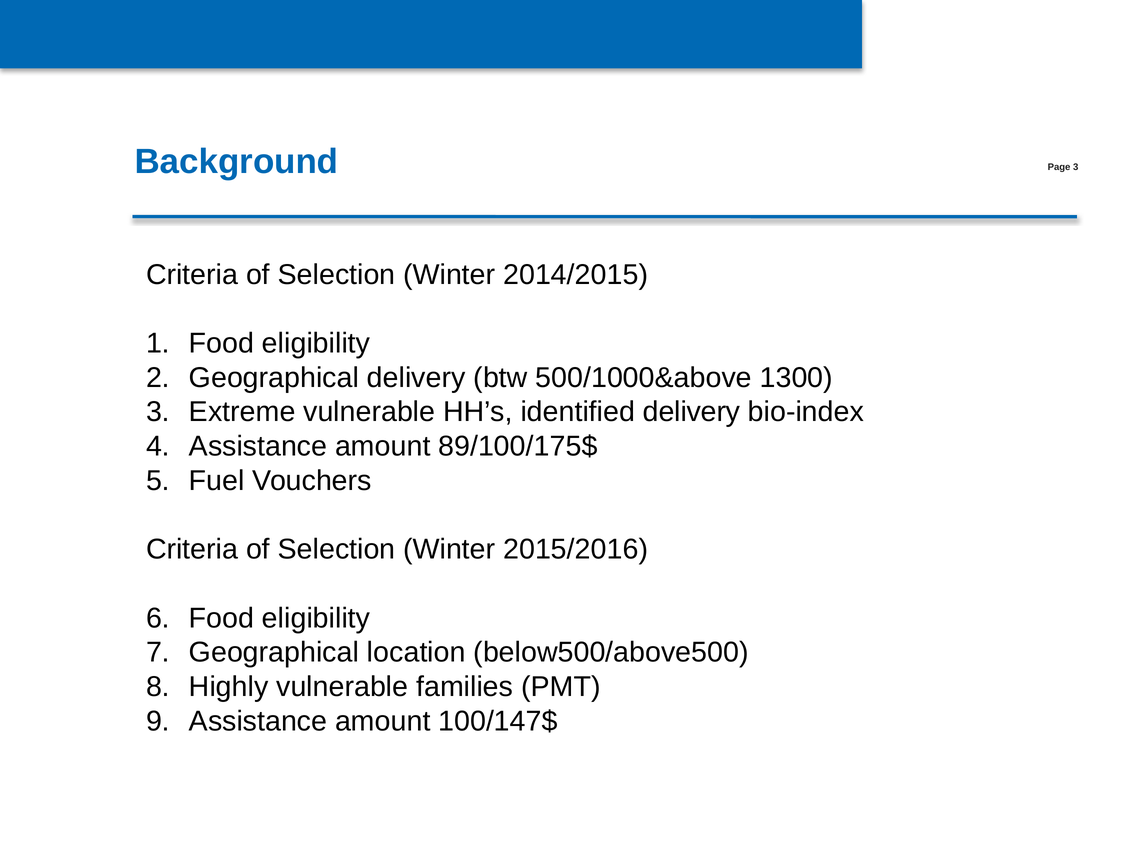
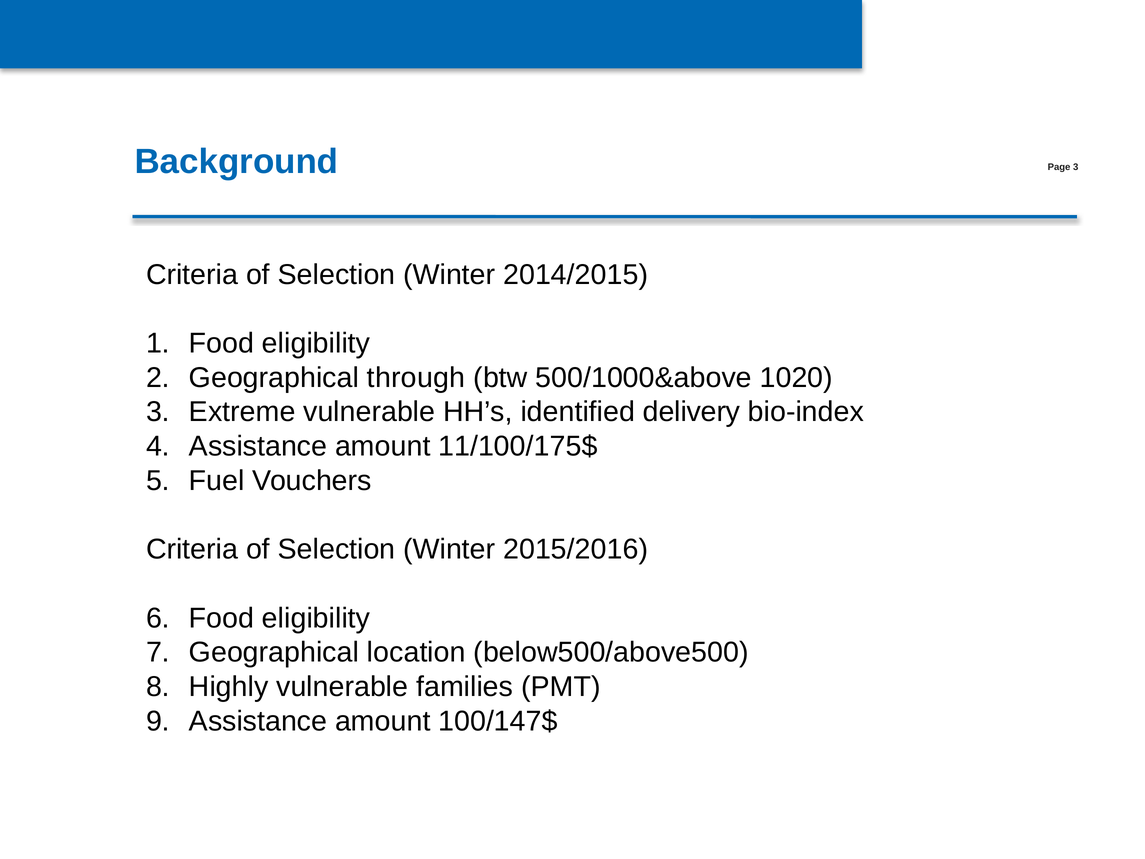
Geographical delivery: delivery -> through
1300: 1300 -> 1020
89/100/175$: 89/100/175$ -> 11/100/175$
